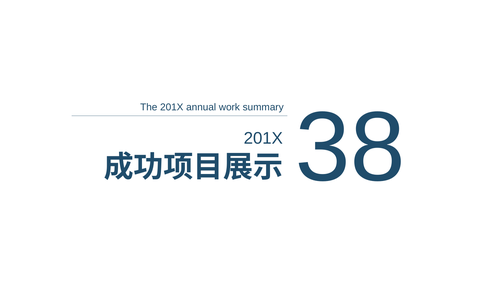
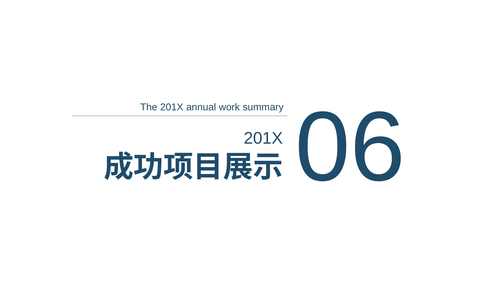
38: 38 -> 06
